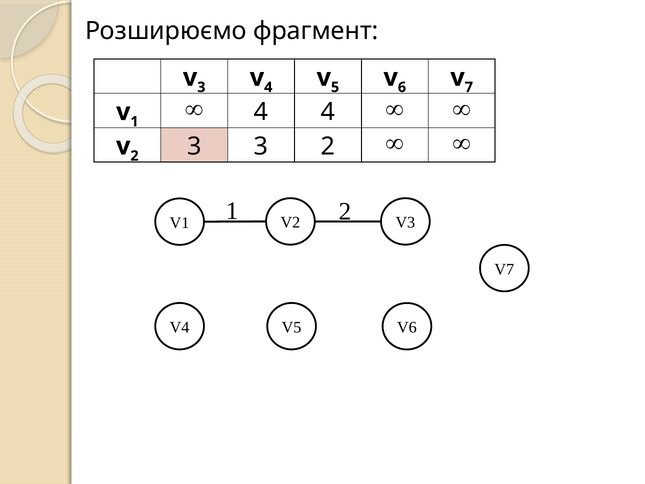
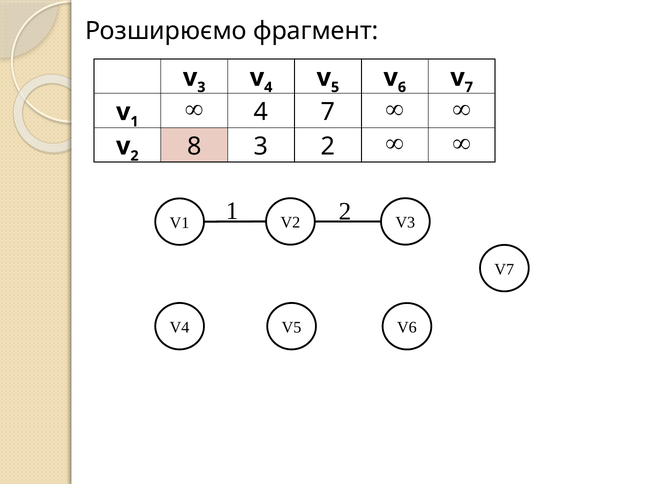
4 4: 4 -> 7
2 3: 3 -> 8
